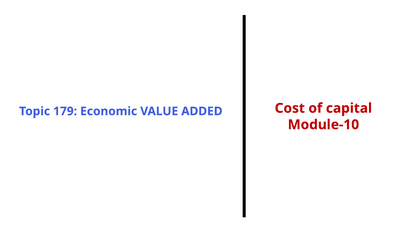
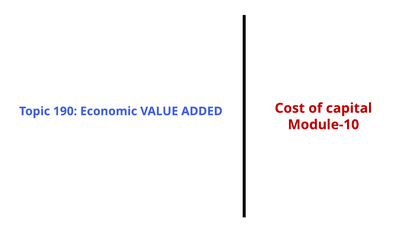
179: 179 -> 190
